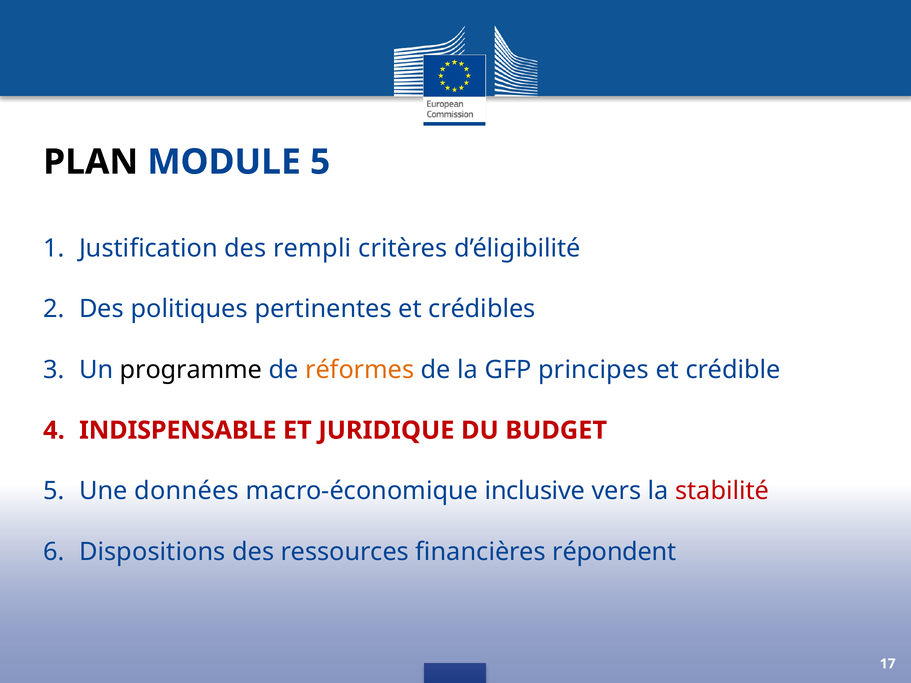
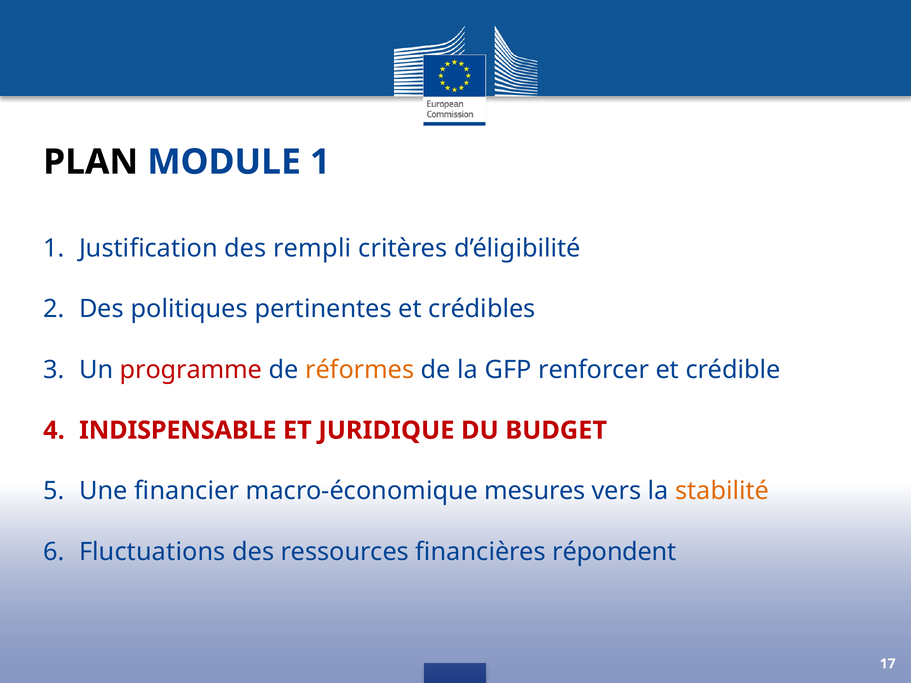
MODULE 5: 5 -> 1
programme colour: black -> red
principes: principes -> renforcer
données: données -> financier
inclusive: inclusive -> mesures
stabilité colour: red -> orange
Dispositions: Dispositions -> Fluctuations
